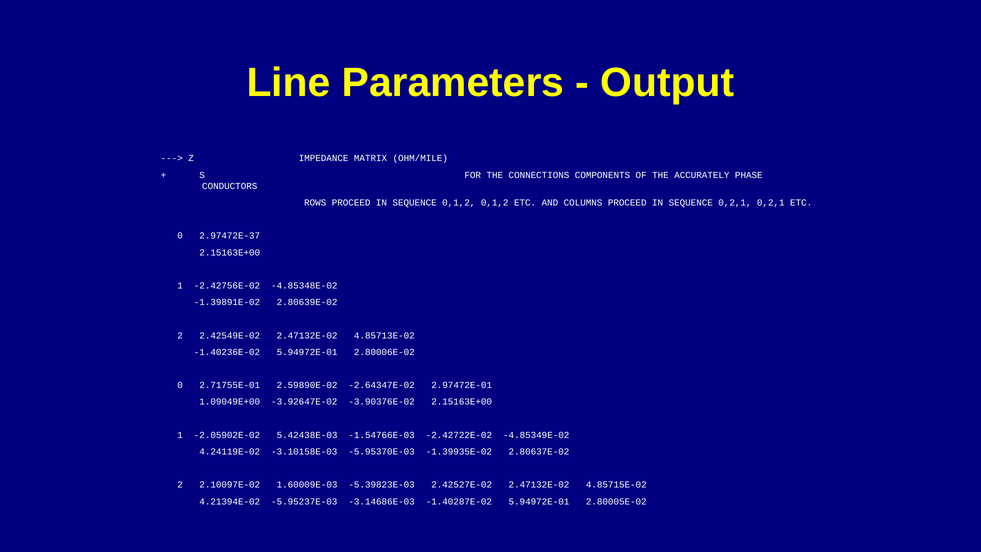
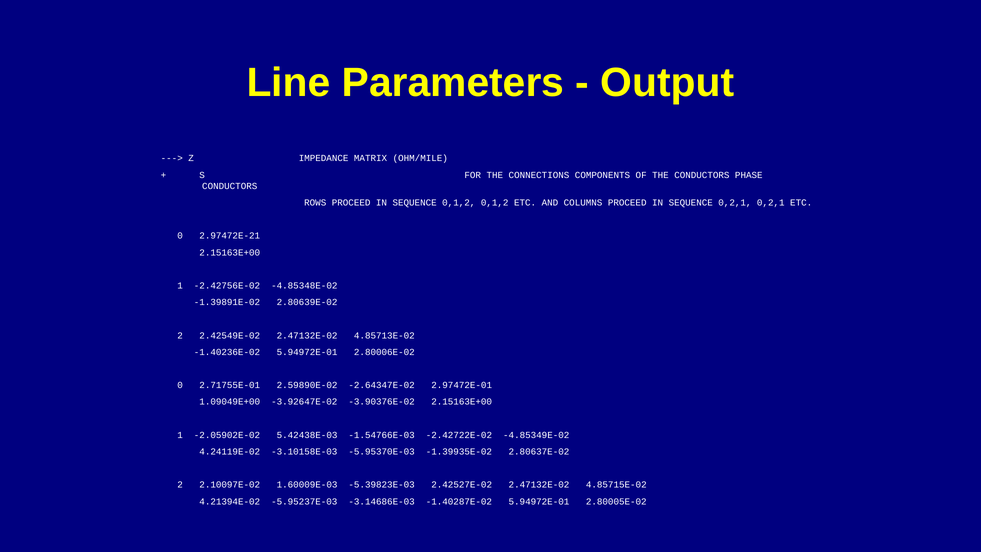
THE ACCURATELY: ACCURATELY -> CONDUCTORS
2.97472E-37: 2.97472E-37 -> 2.97472E-21
